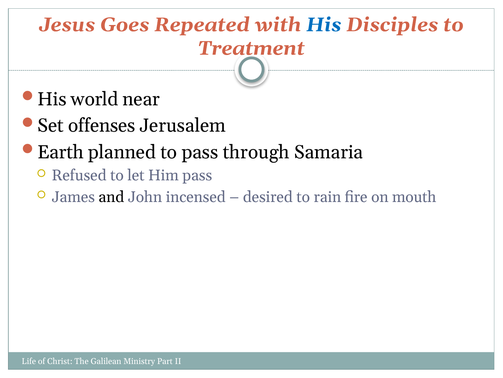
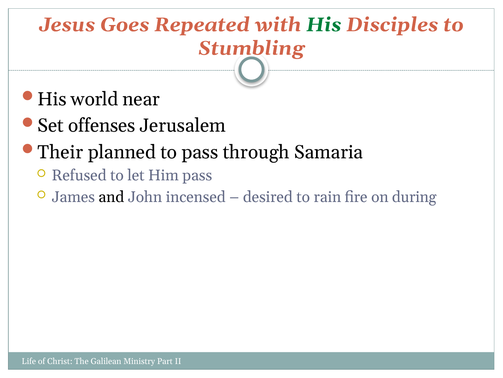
His at (324, 25) colour: blue -> green
Treatment: Treatment -> Stumbling
Earth: Earth -> Their
mouth: mouth -> during
